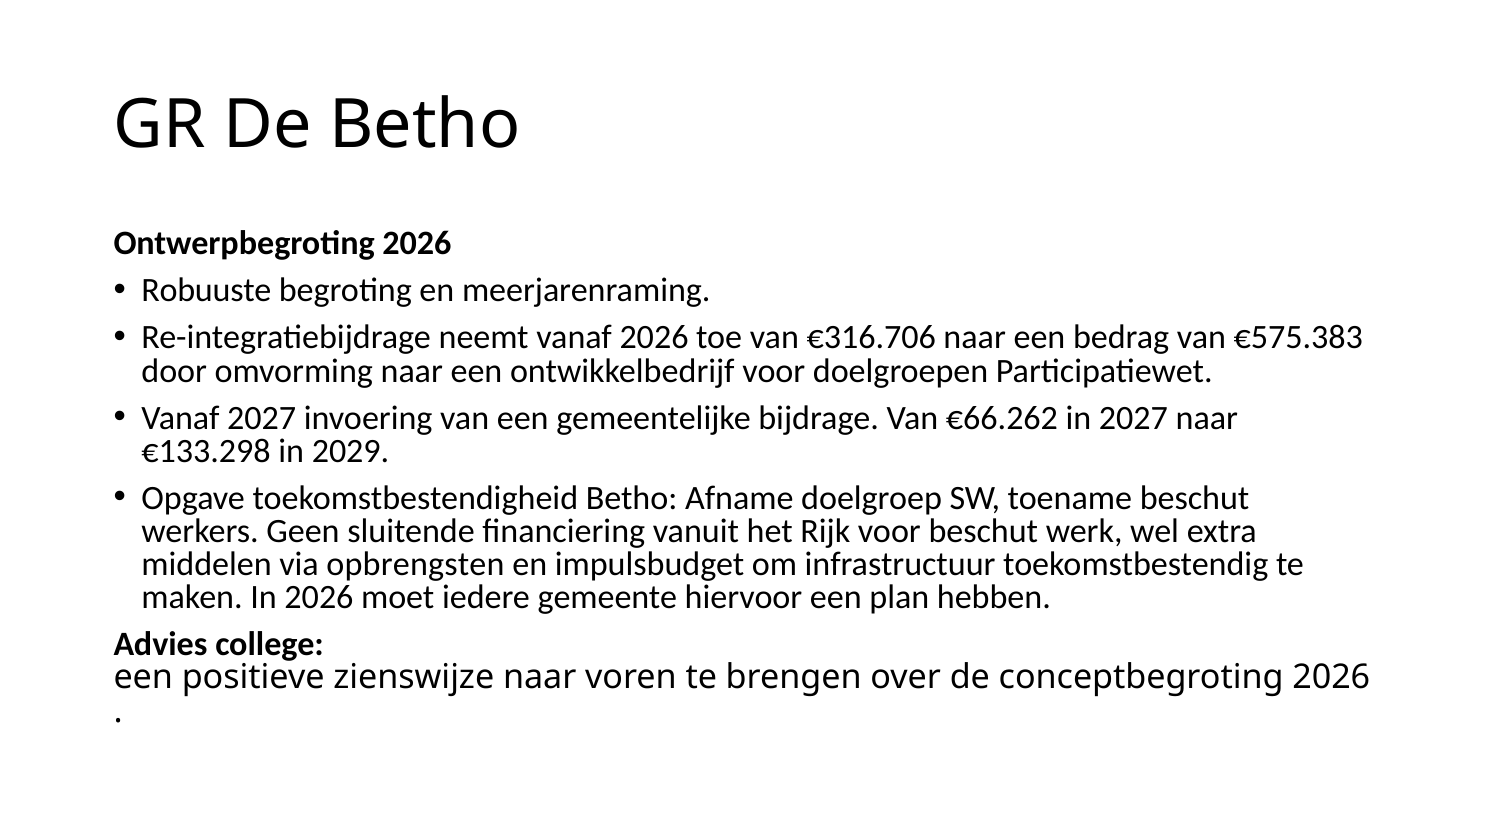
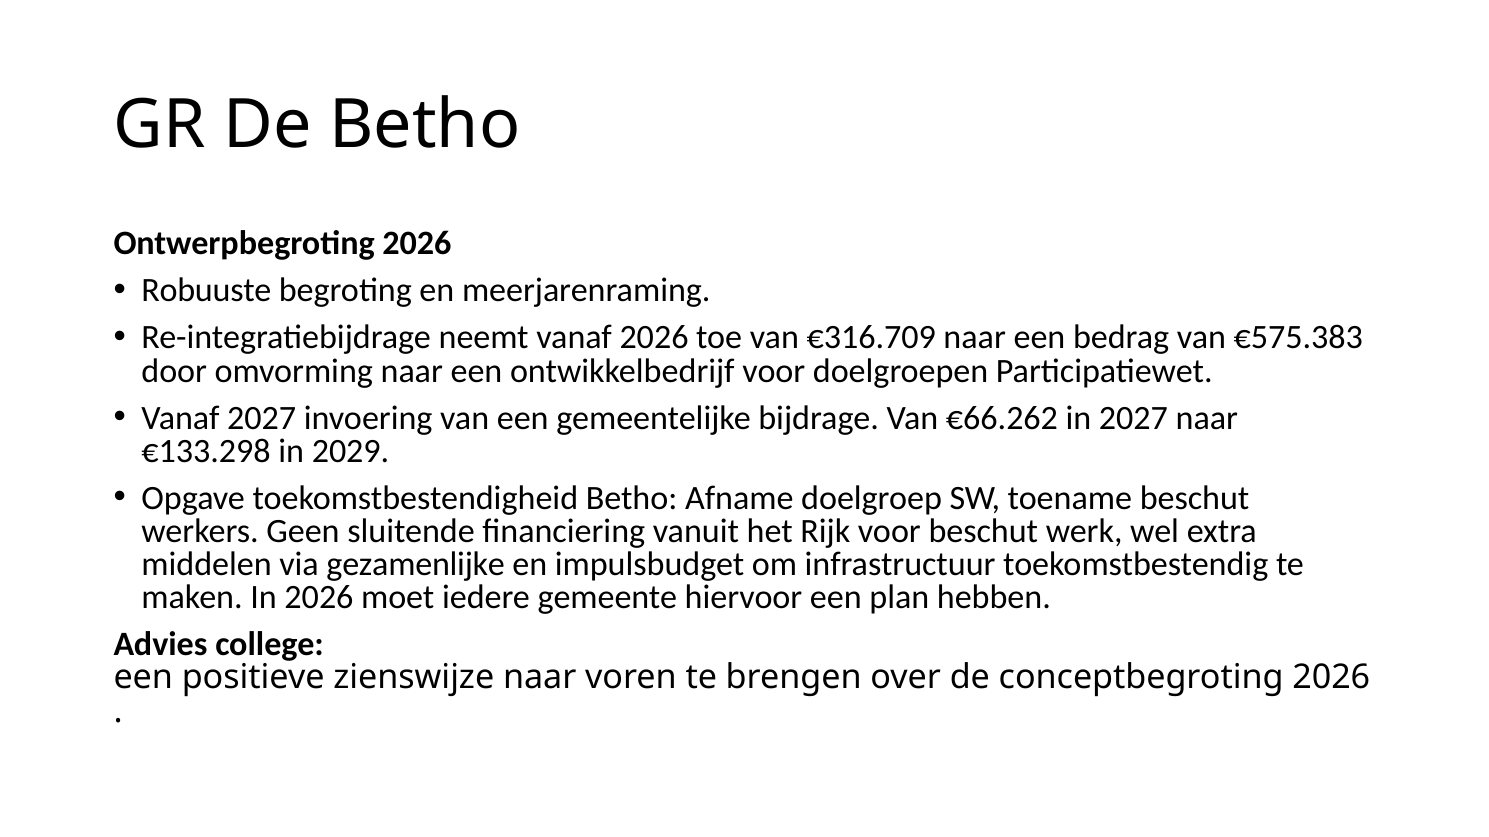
€316.706: €316.706 -> €316.709
opbrengsten: opbrengsten -> gezamenlijke
